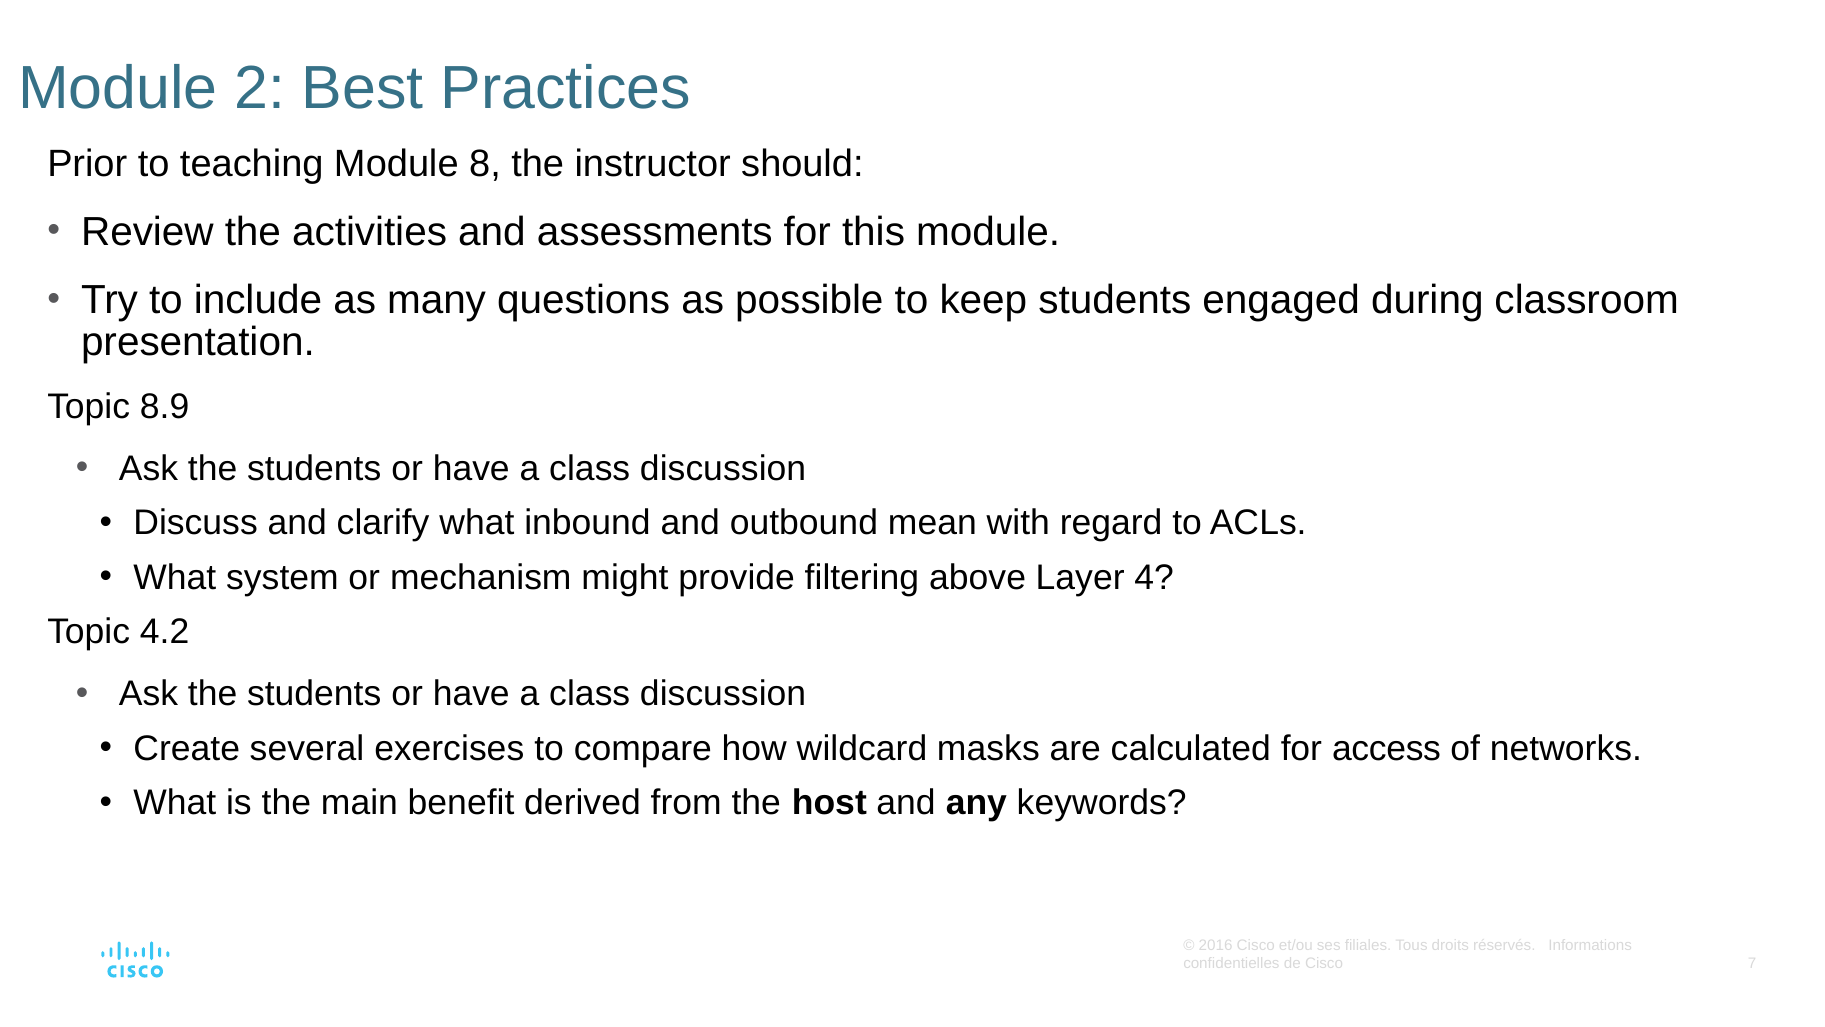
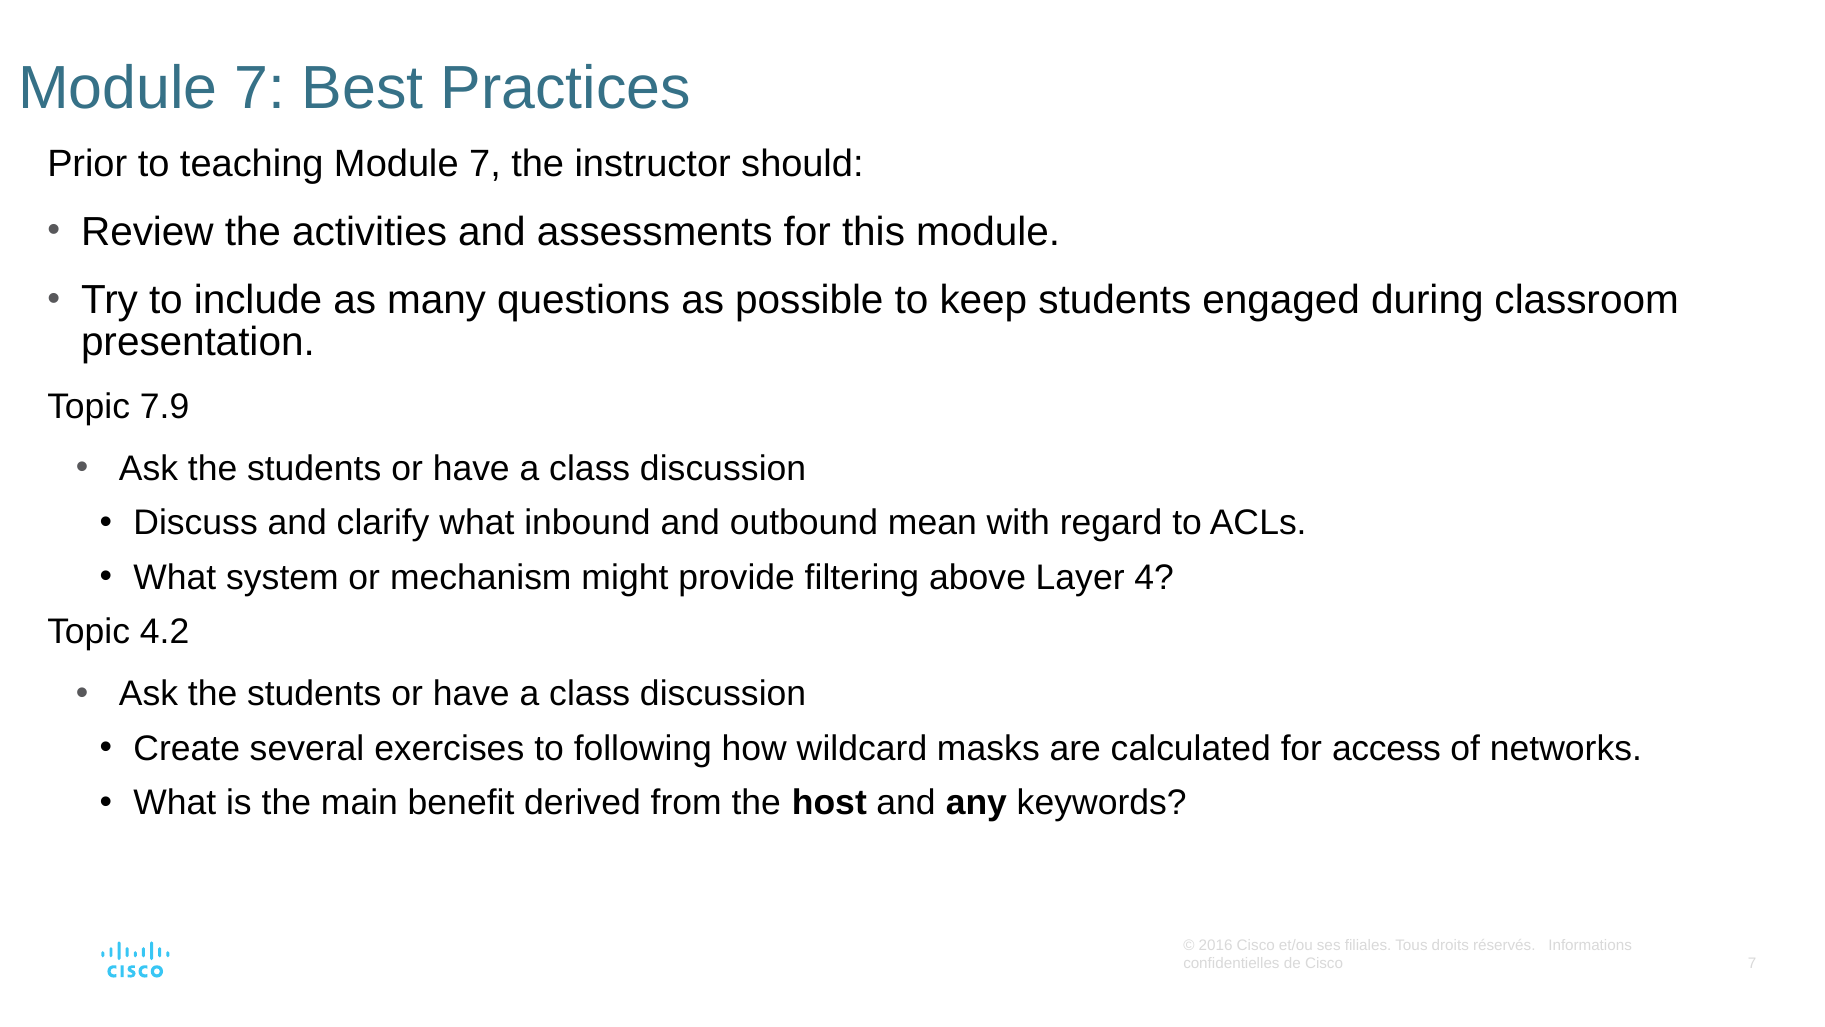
2 at (260, 88): 2 -> 7
teaching Module 8: 8 -> 7
8.9: 8.9 -> 7.9
compare: compare -> following
